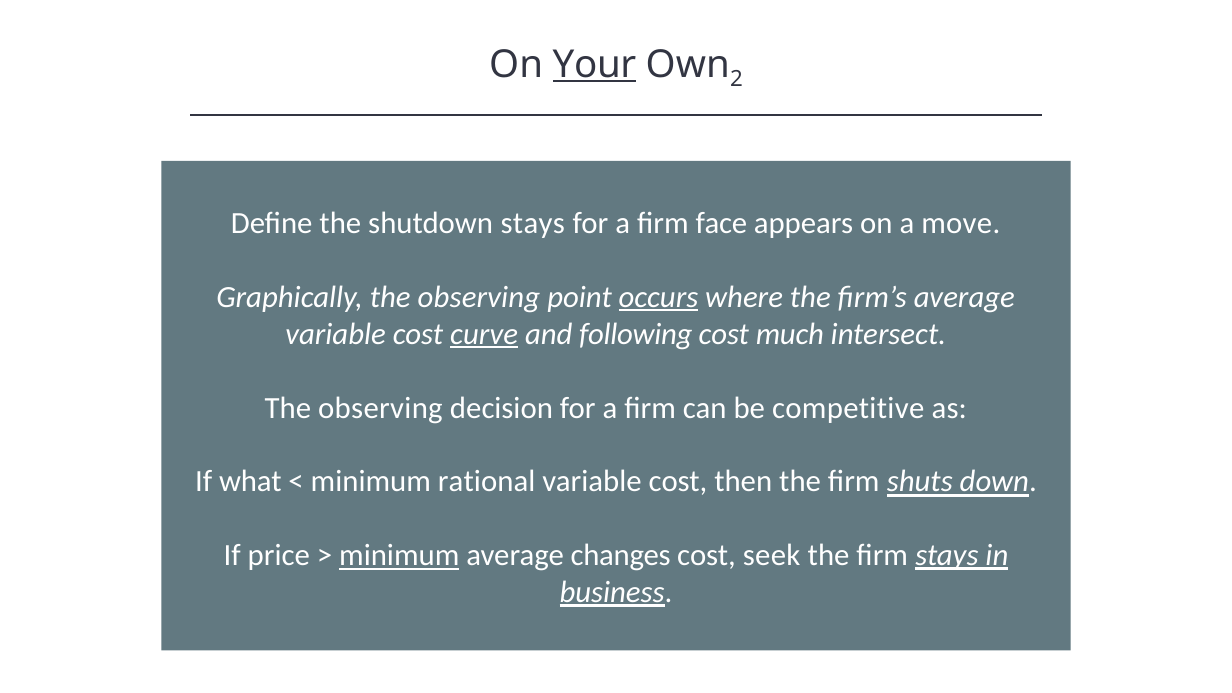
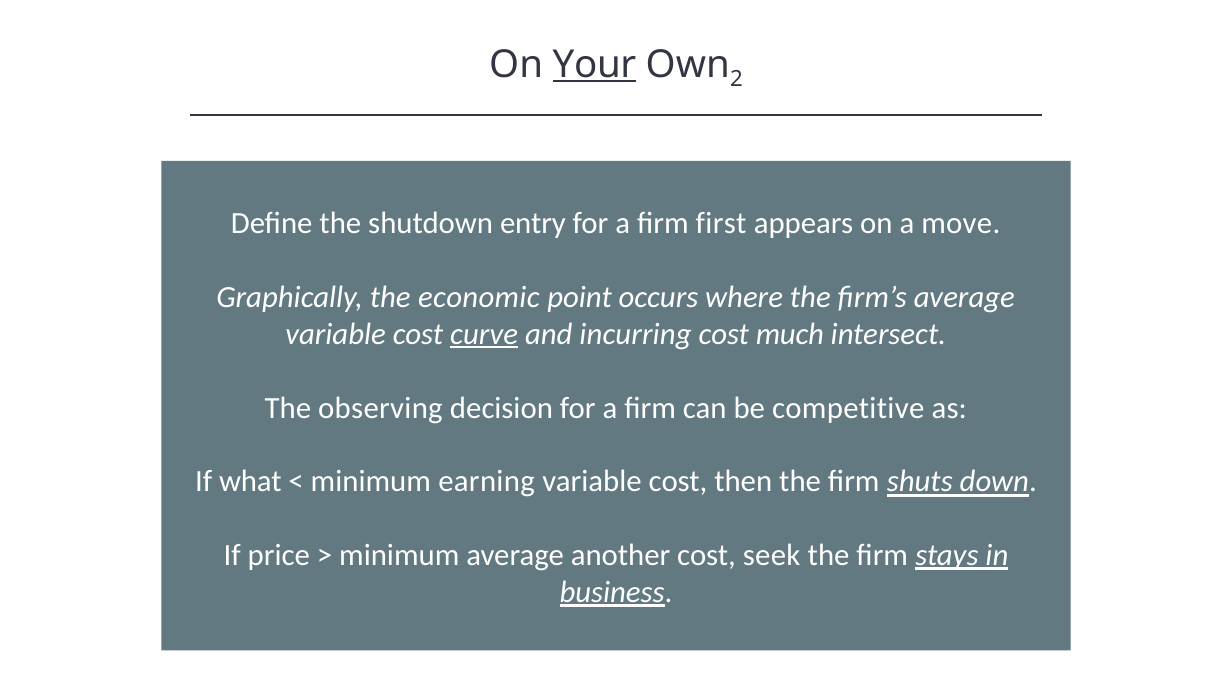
shutdown stays: stays -> entry
face: face -> first
Graphically the observing: observing -> economic
occurs underline: present -> none
following: following -> incurring
rational: rational -> earning
minimum at (399, 556) underline: present -> none
changes: changes -> another
